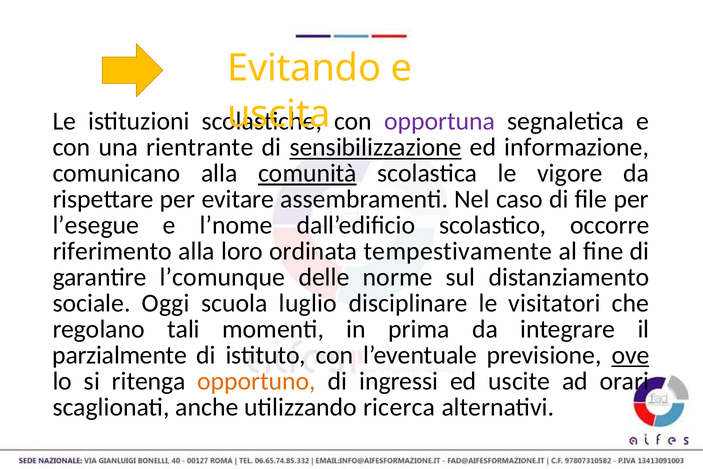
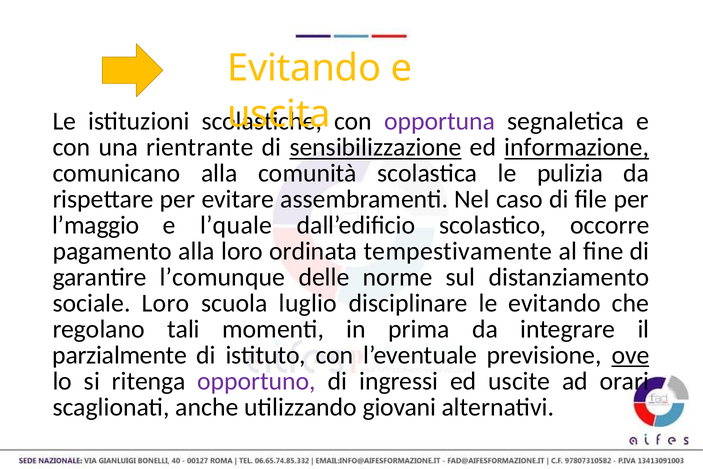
informazione underline: none -> present
comunità underline: present -> none
vigore: vigore -> pulizia
l’esegue: l’esegue -> l’maggio
l’nome: l’nome -> l’quale
riferimento: riferimento -> pagamento
sociale Oggi: Oggi -> Loro
le visitatori: visitatori -> evitando
opportuno colour: orange -> purple
ricerca: ricerca -> giovani
